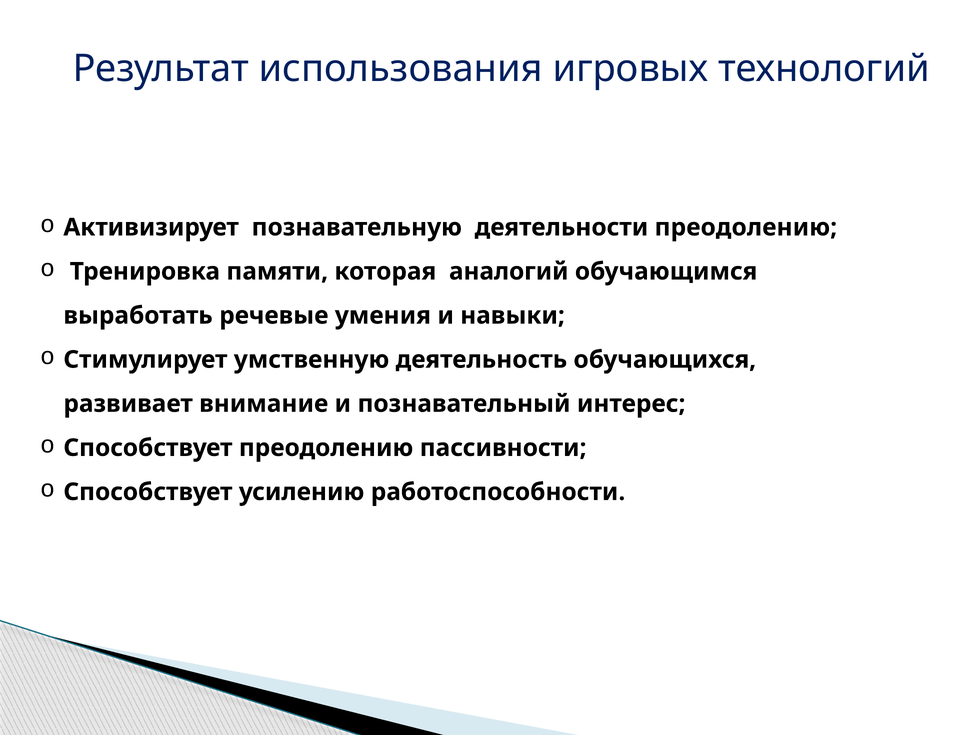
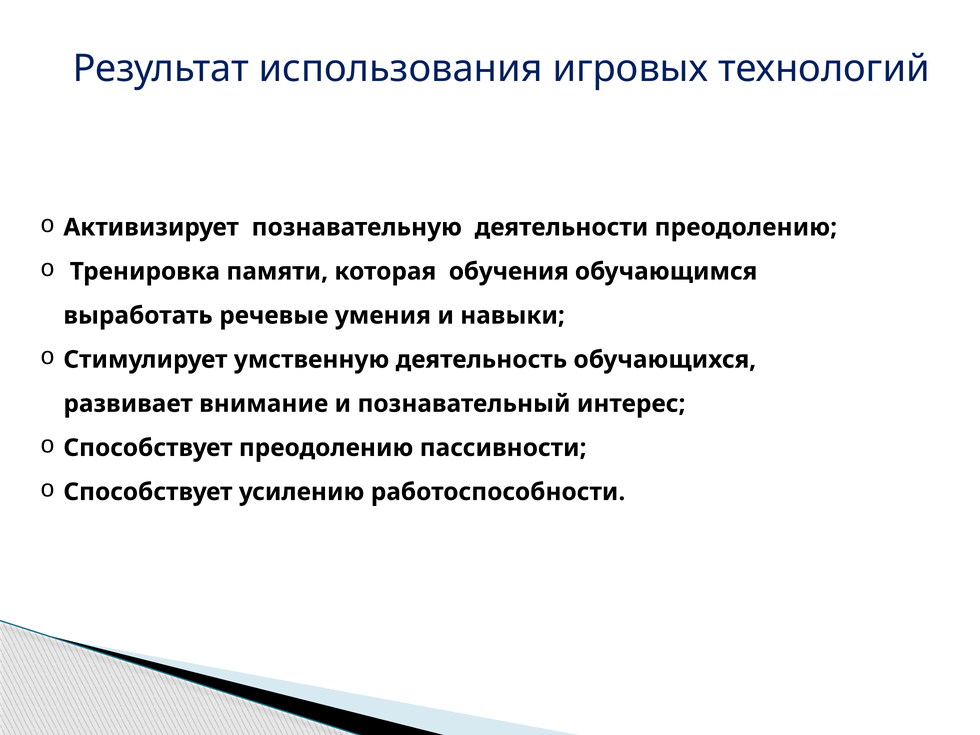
аналогий: аналогий -> обучения
